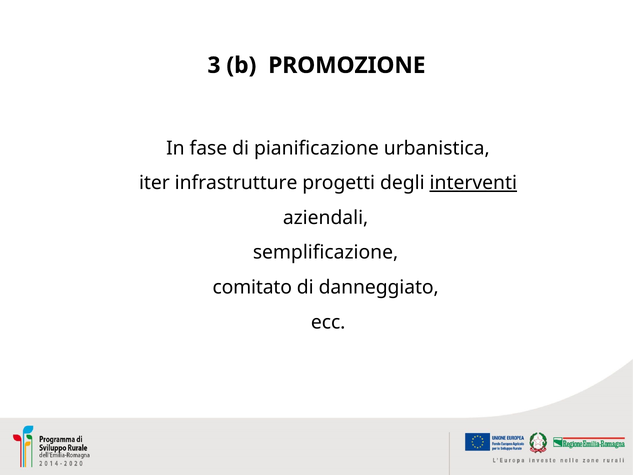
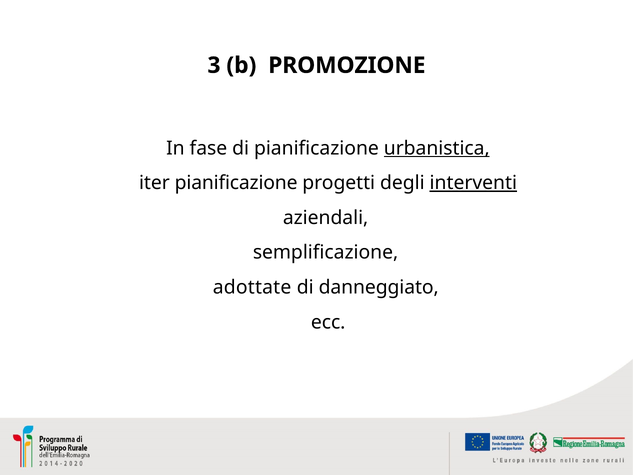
urbanistica underline: none -> present
iter infrastrutture: infrastrutture -> pianificazione
comitato: comitato -> adottate
